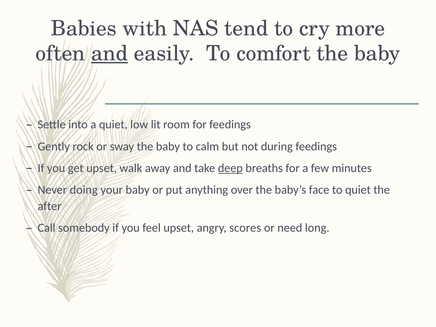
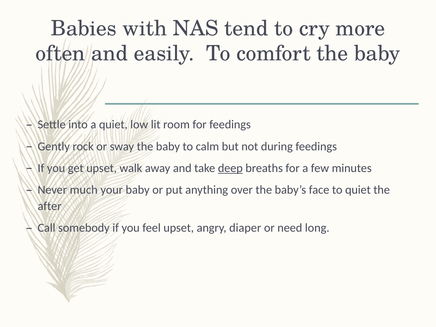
and at (110, 54) underline: present -> none
doing: doing -> much
scores: scores -> diaper
